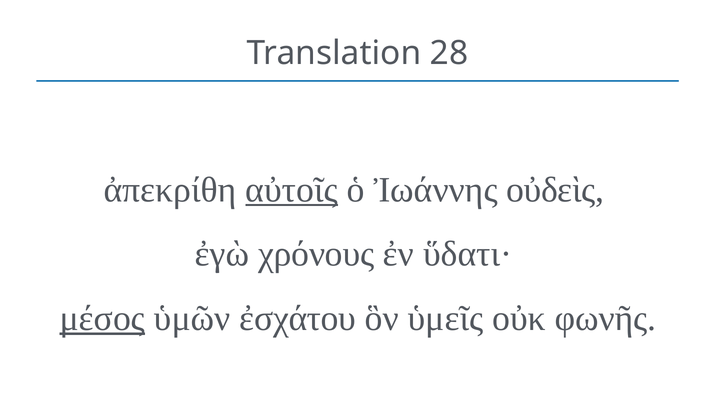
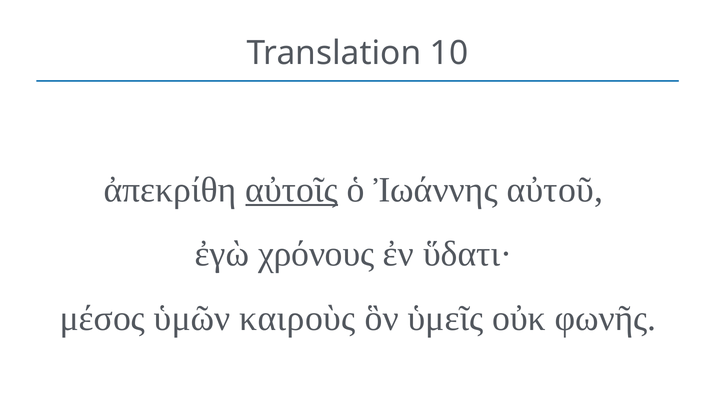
28: 28 -> 10
οὐδεὶς: οὐδεὶς -> αὐτοῦ
μέσος underline: present -> none
ἐσχάτου: ἐσχάτου -> καιροὺς
